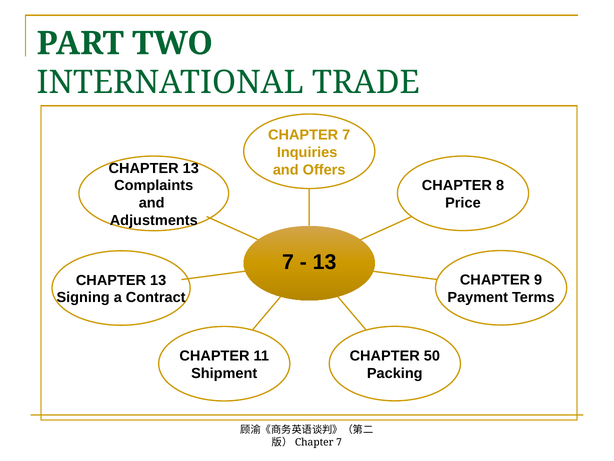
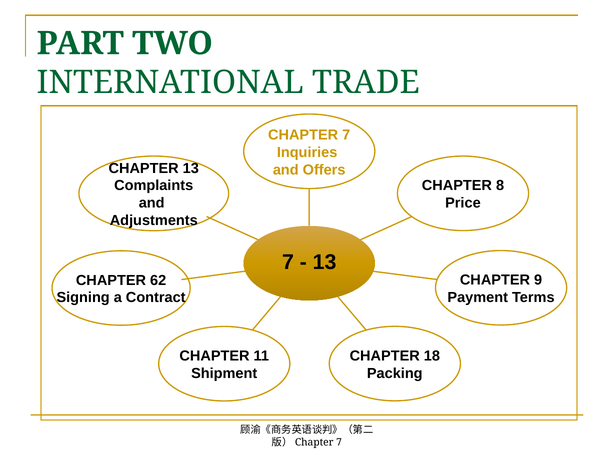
13 at (158, 280): 13 -> 62
50: 50 -> 18
